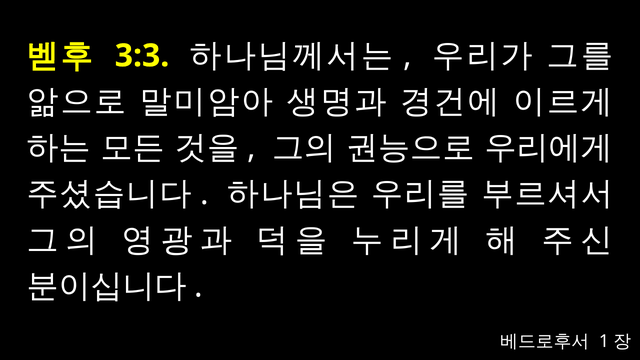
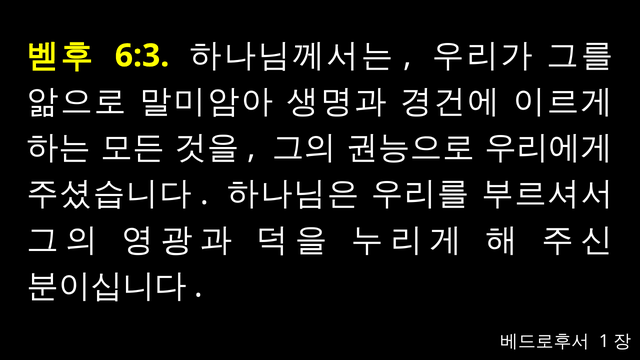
3:3: 3:3 -> 6:3
